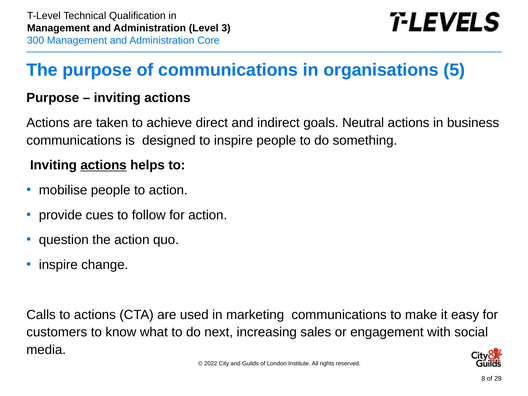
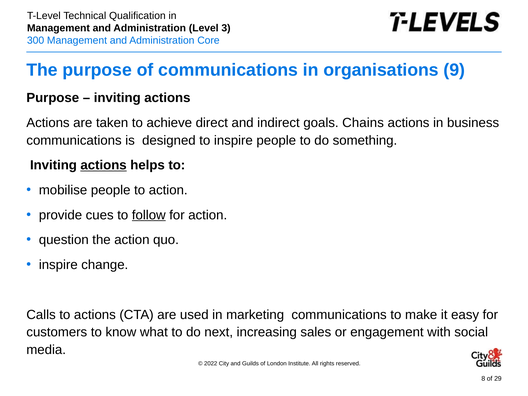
5: 5 -> 9
Neutral: Neutral -> Chains
follow underline: none -> present
